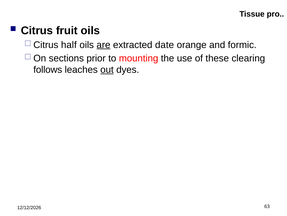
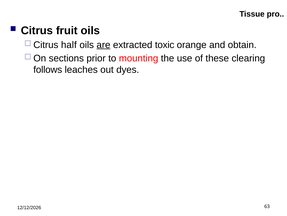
date: date -> toxic
formic: formic -> obtain
out underline: present -> none
